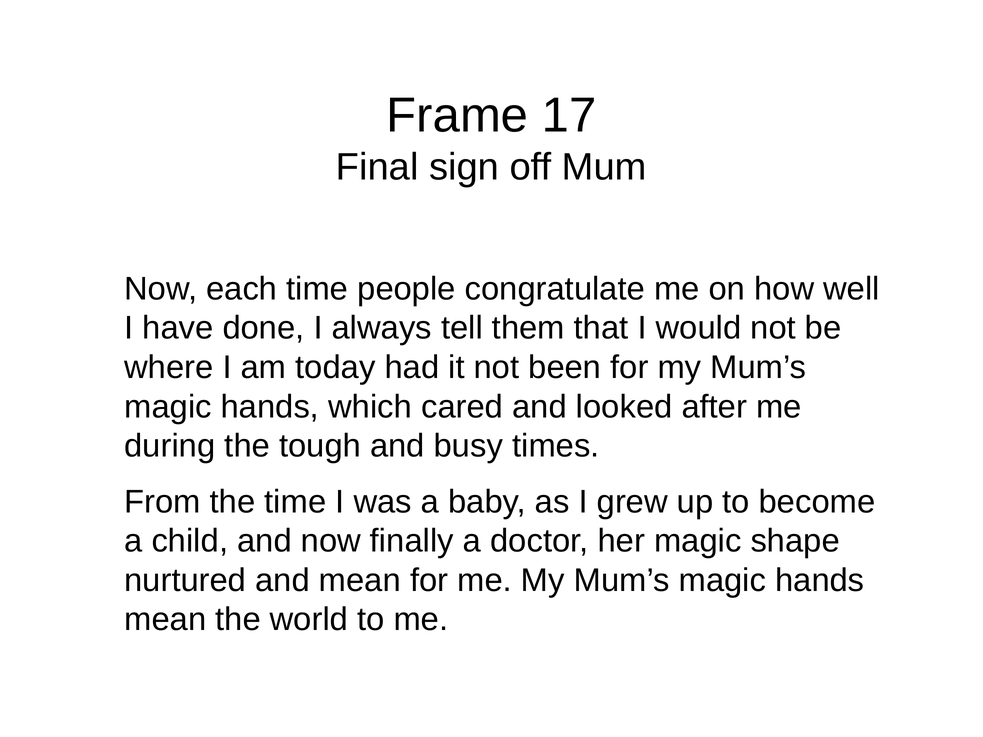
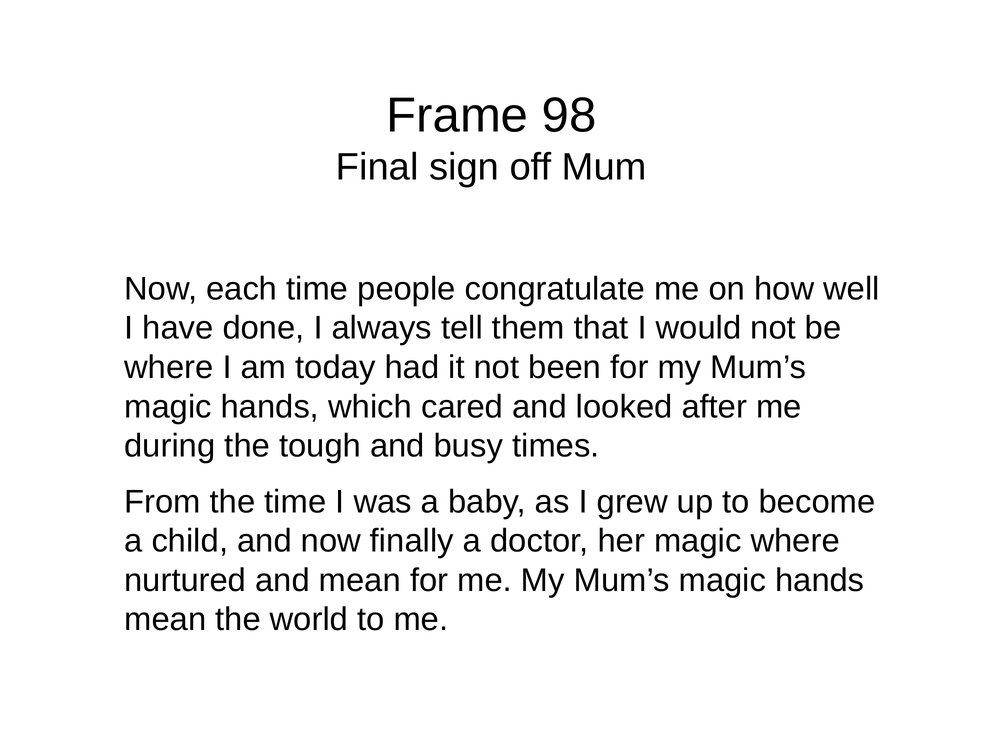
17: 17 -> 98
magic shape: shape -> where
